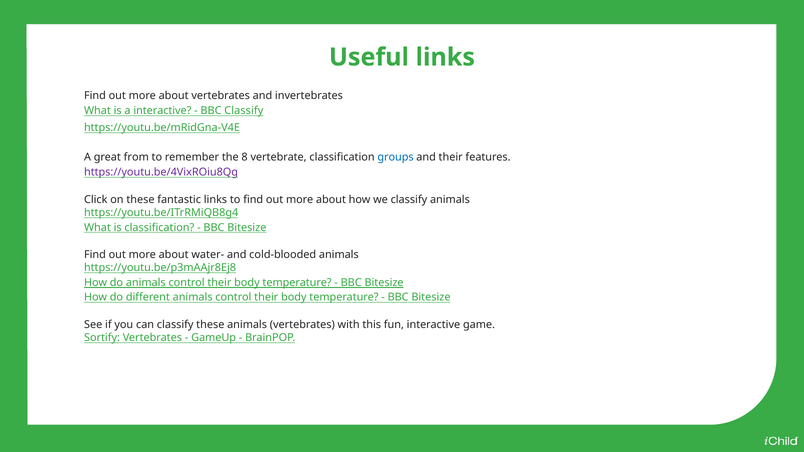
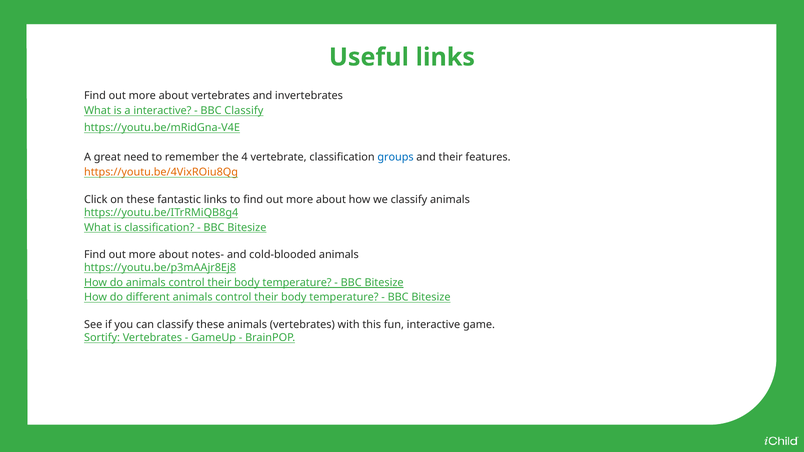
from: from -> need
8: 8 -> 4
https://youtu.be/4VixROiu8Qg colour: purple -> orange
water-: water- -> notes-
